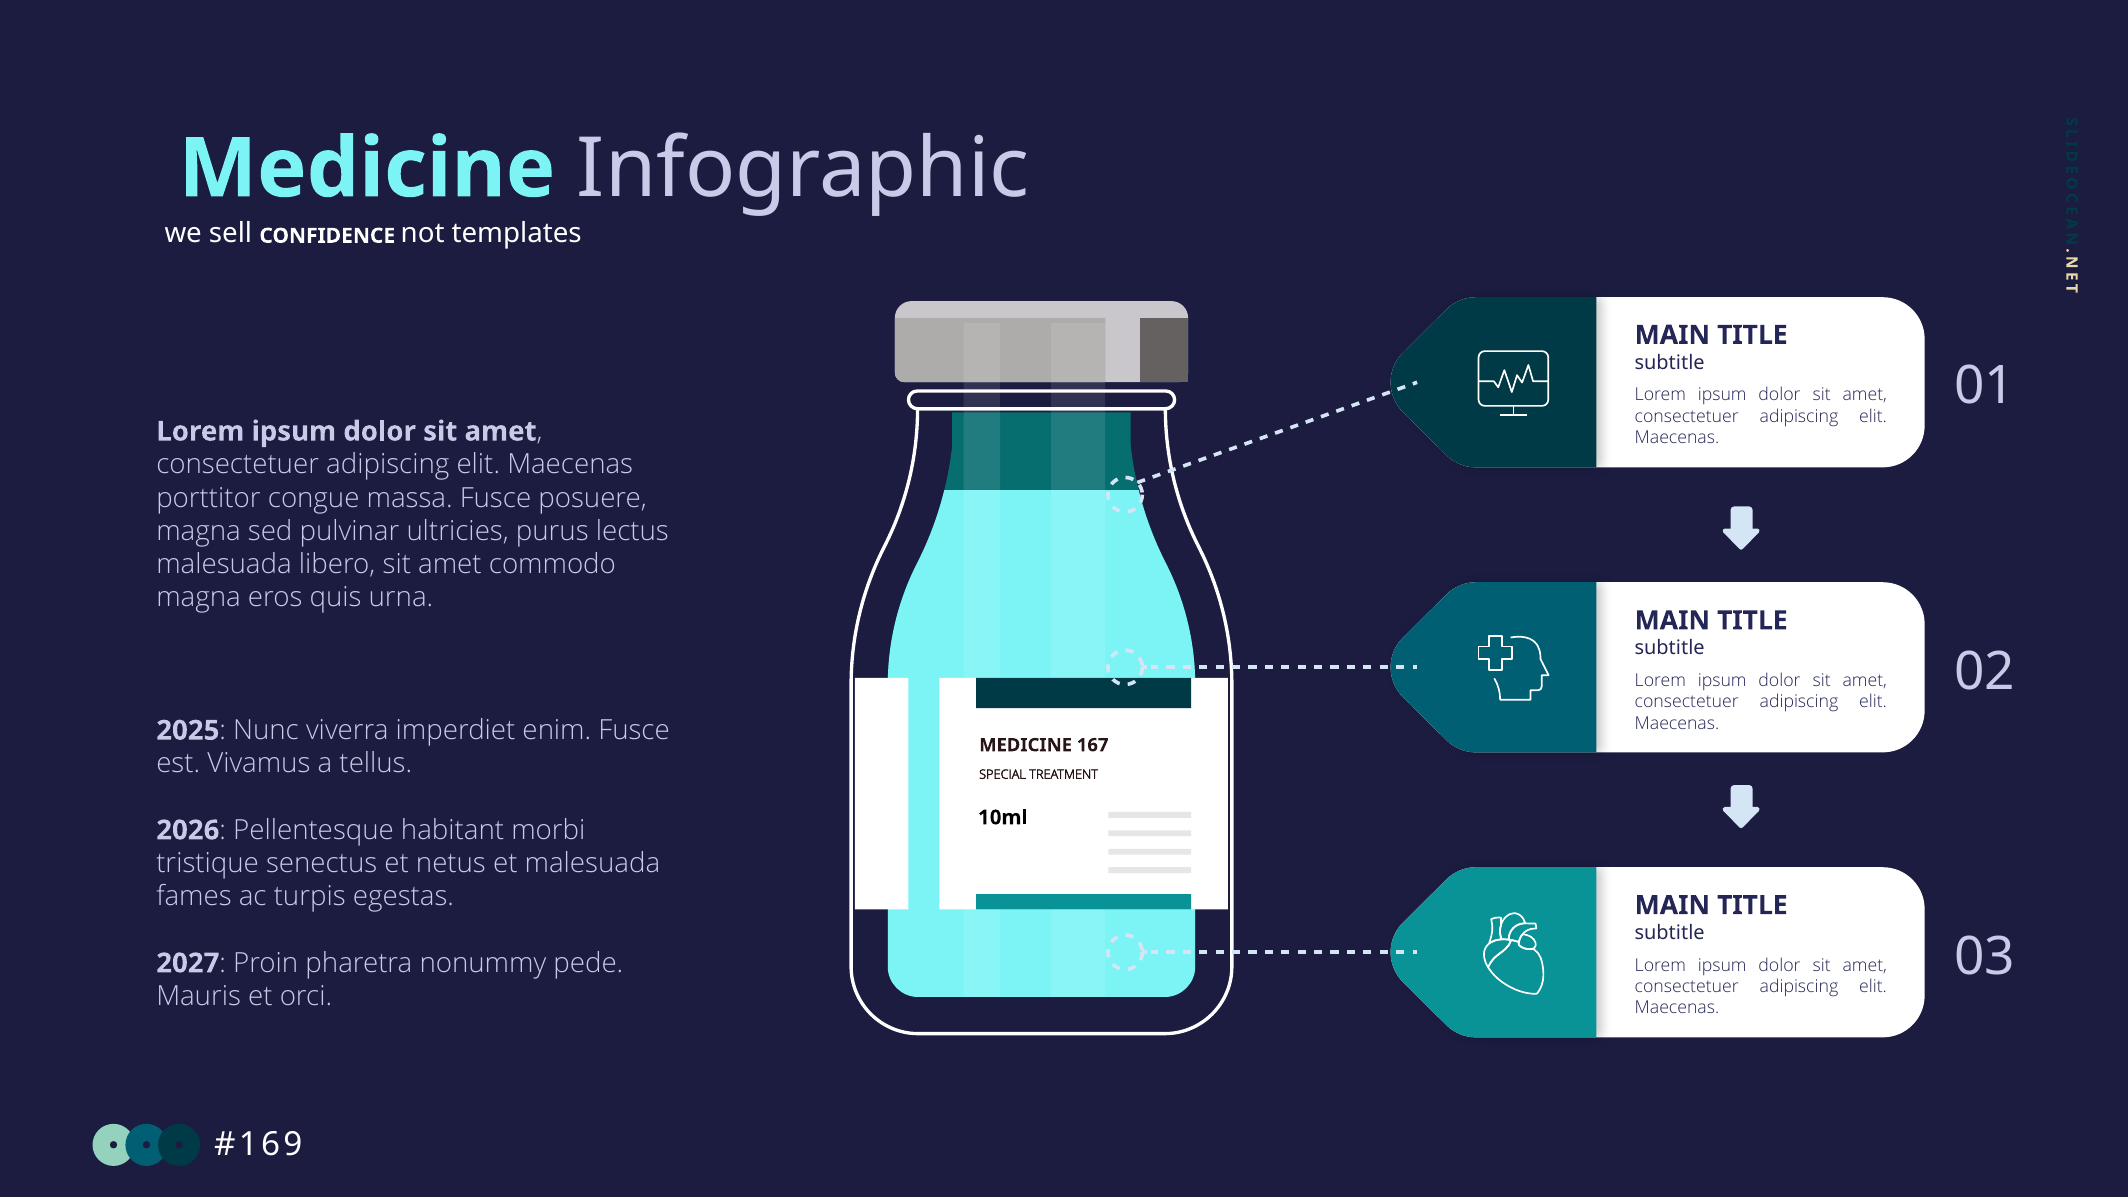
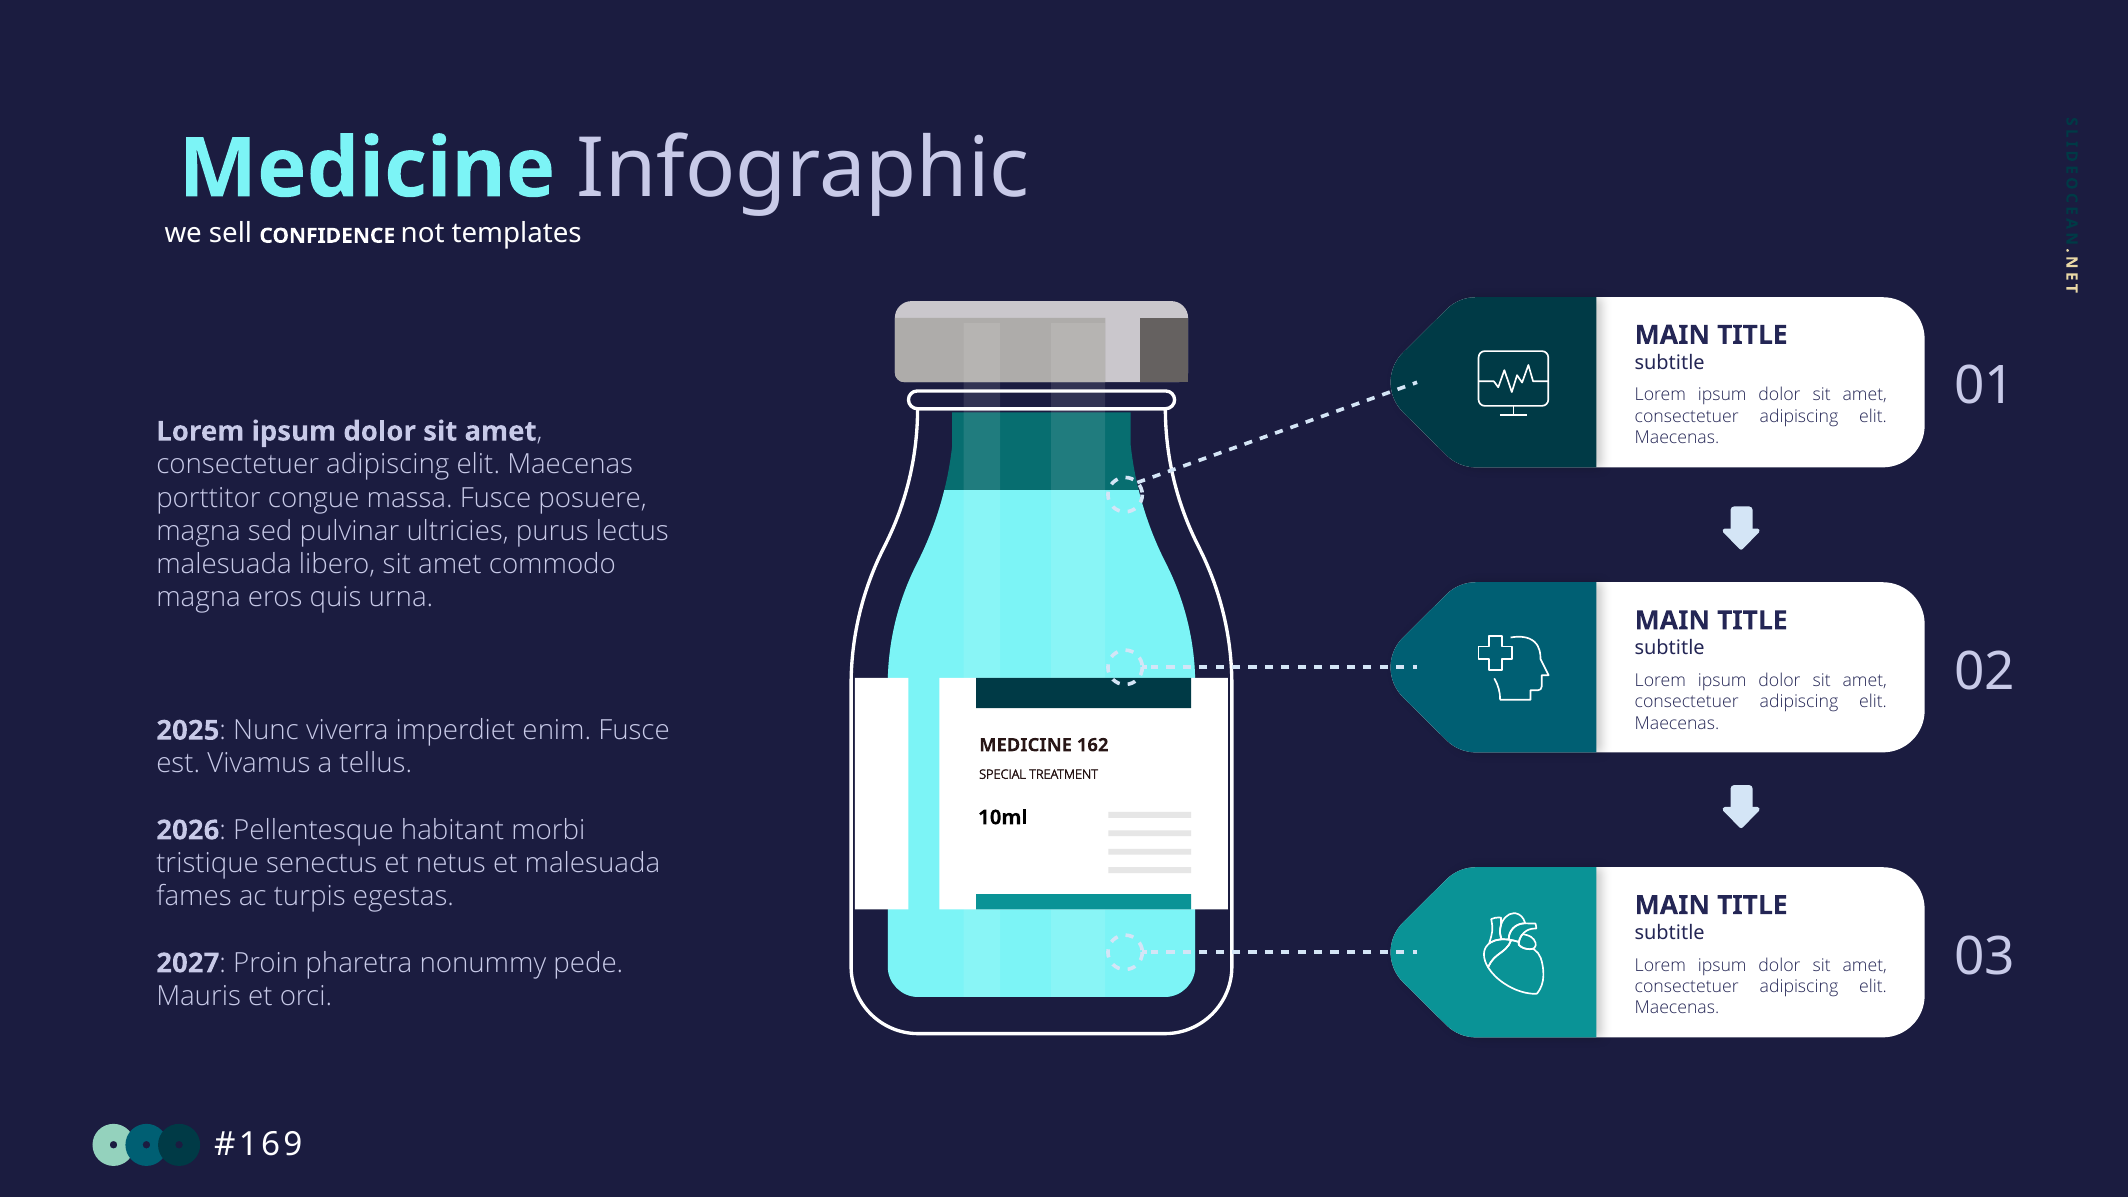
167: 167 -> 162
